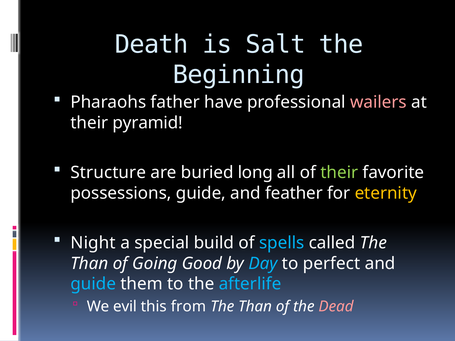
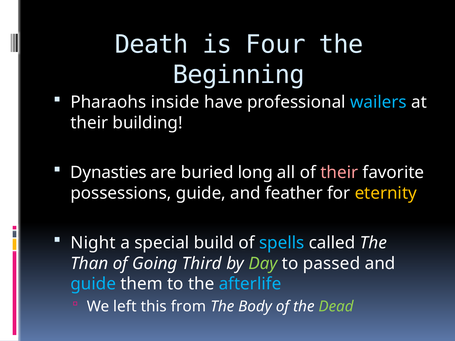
Salt: Salt -> Four
father: father -> inside
wailers colour: pink -> light blue
pyramid: pyramid -> building
Structure: Structure -> Dynasties
their at (339, 173) colour: light green -> pink
Good: Good -> Third
Day colour: light blue -> light green
perfect: perfect -> passed
evil: evil -> left
Than at (255, 307): Than -> Body
Dead colour: pink -> light green
